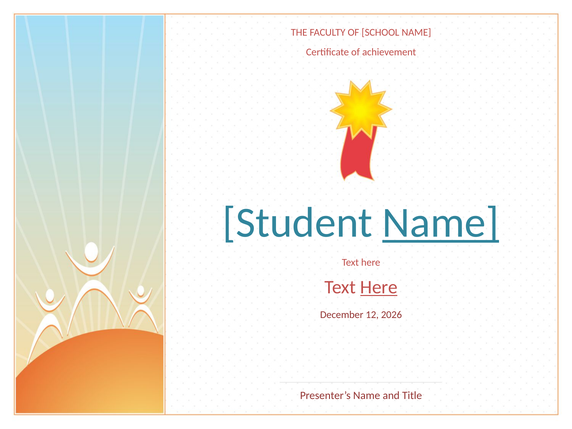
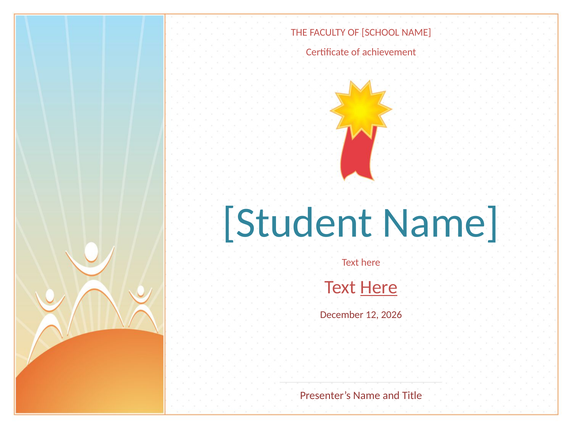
Name at (441, 223) underline: present -> none
